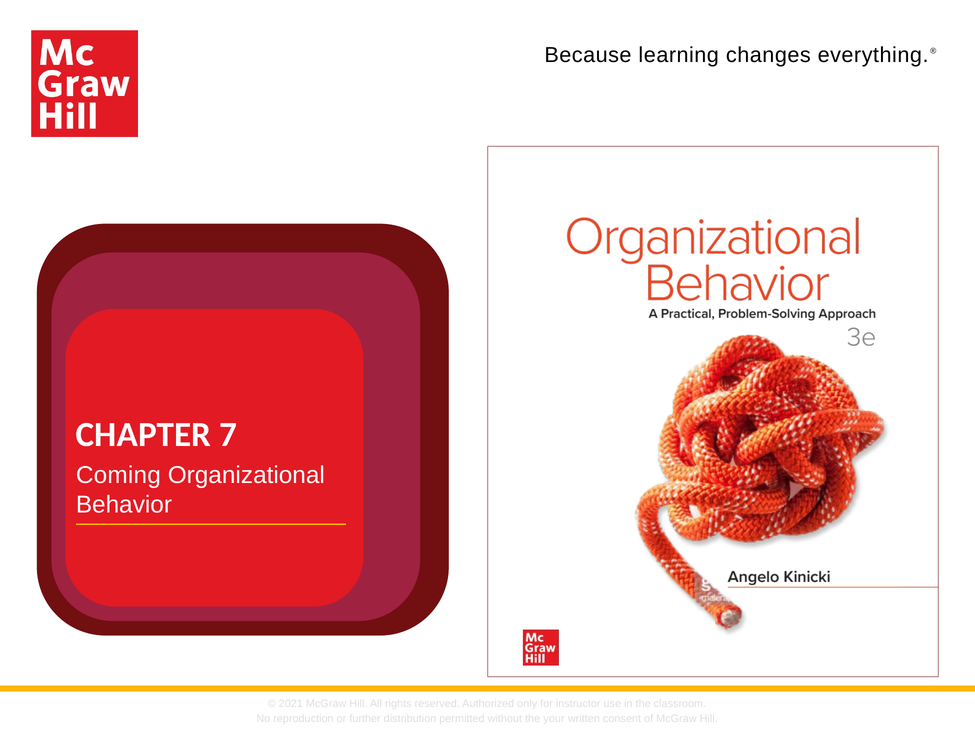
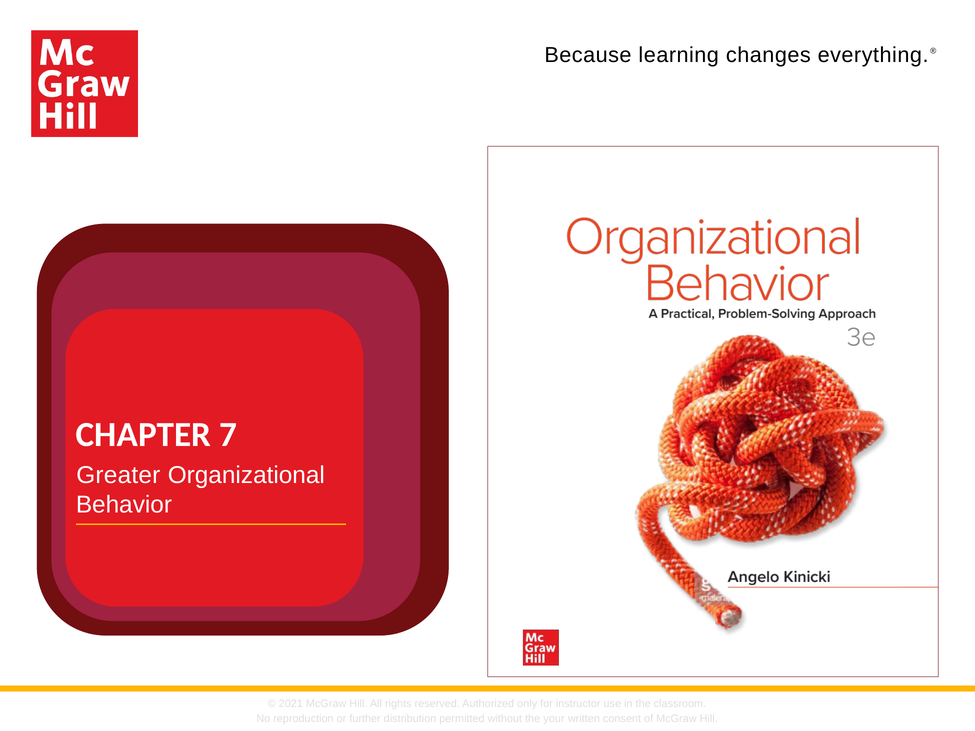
Coming: Coming -> Greater
